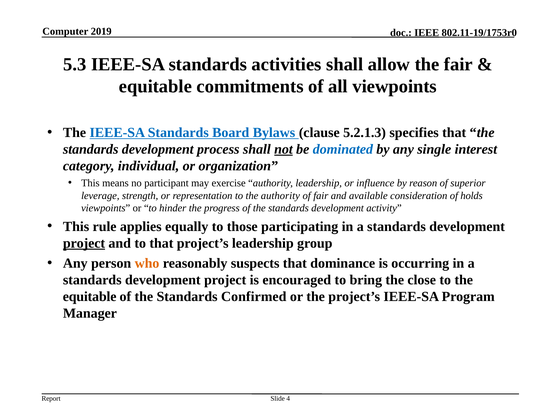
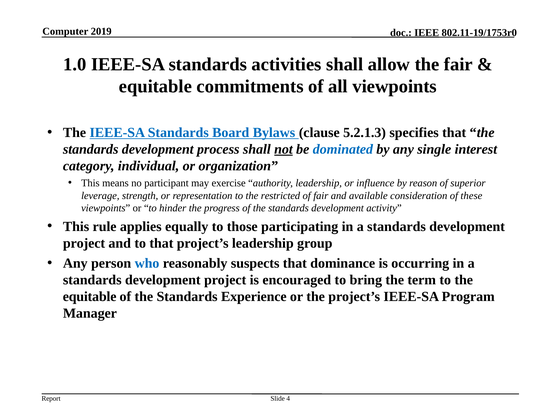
5.3: 5.3 -> 1.0
the authority: authority -> restricted
holds: holds -> these
project at (84, 243) underline: present -> none
who colour: orange -> blue
close: close -> term
Confirmed: Confirmed -> Experience
